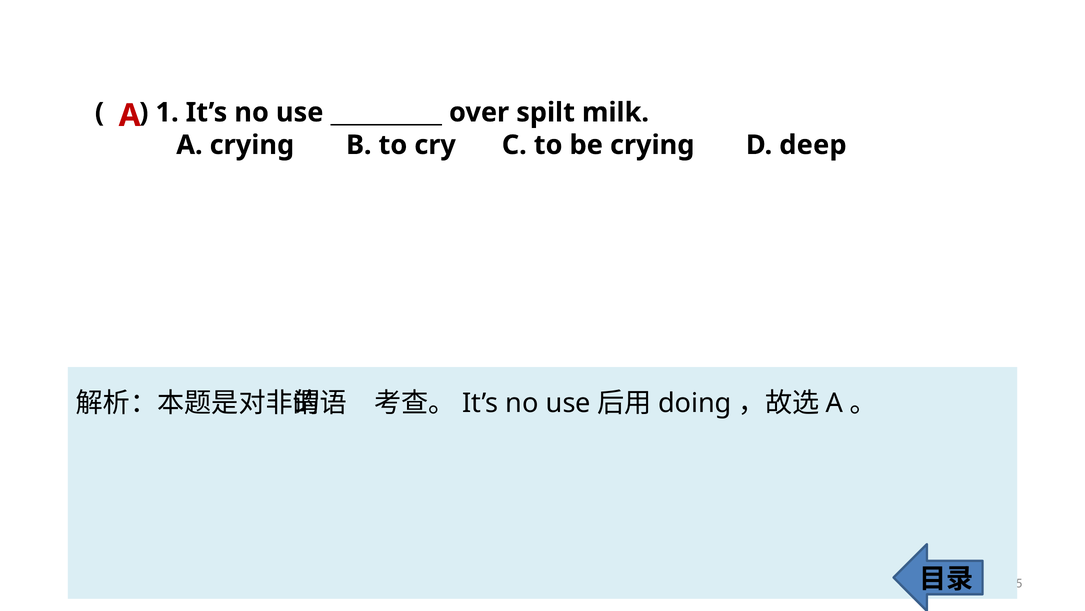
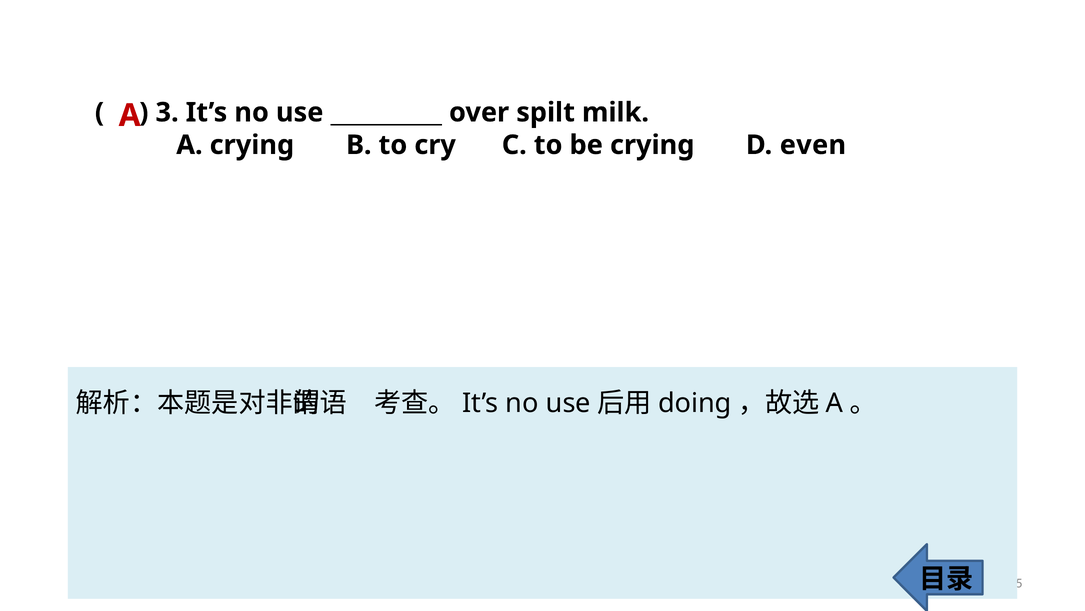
1: 1 -> 3
deep: deep -> even
